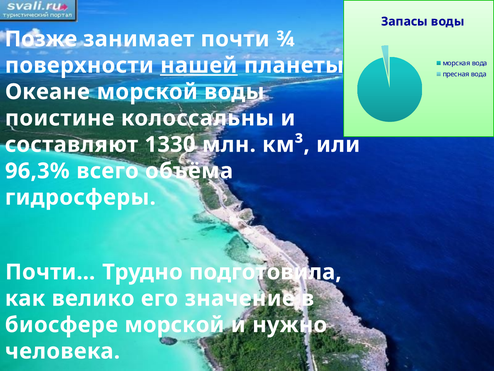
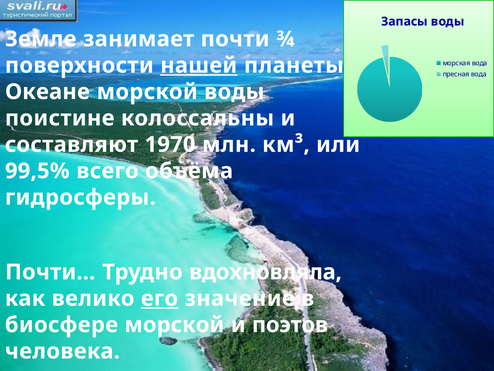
Позже: Позже -> Земле
1330: 1330 -> 1970
96,3%: 96,3% -> 99,5%
подготовила: подготовила -> вдохновляла
его underline: none -> present
нужно: нужно -> поэтов
